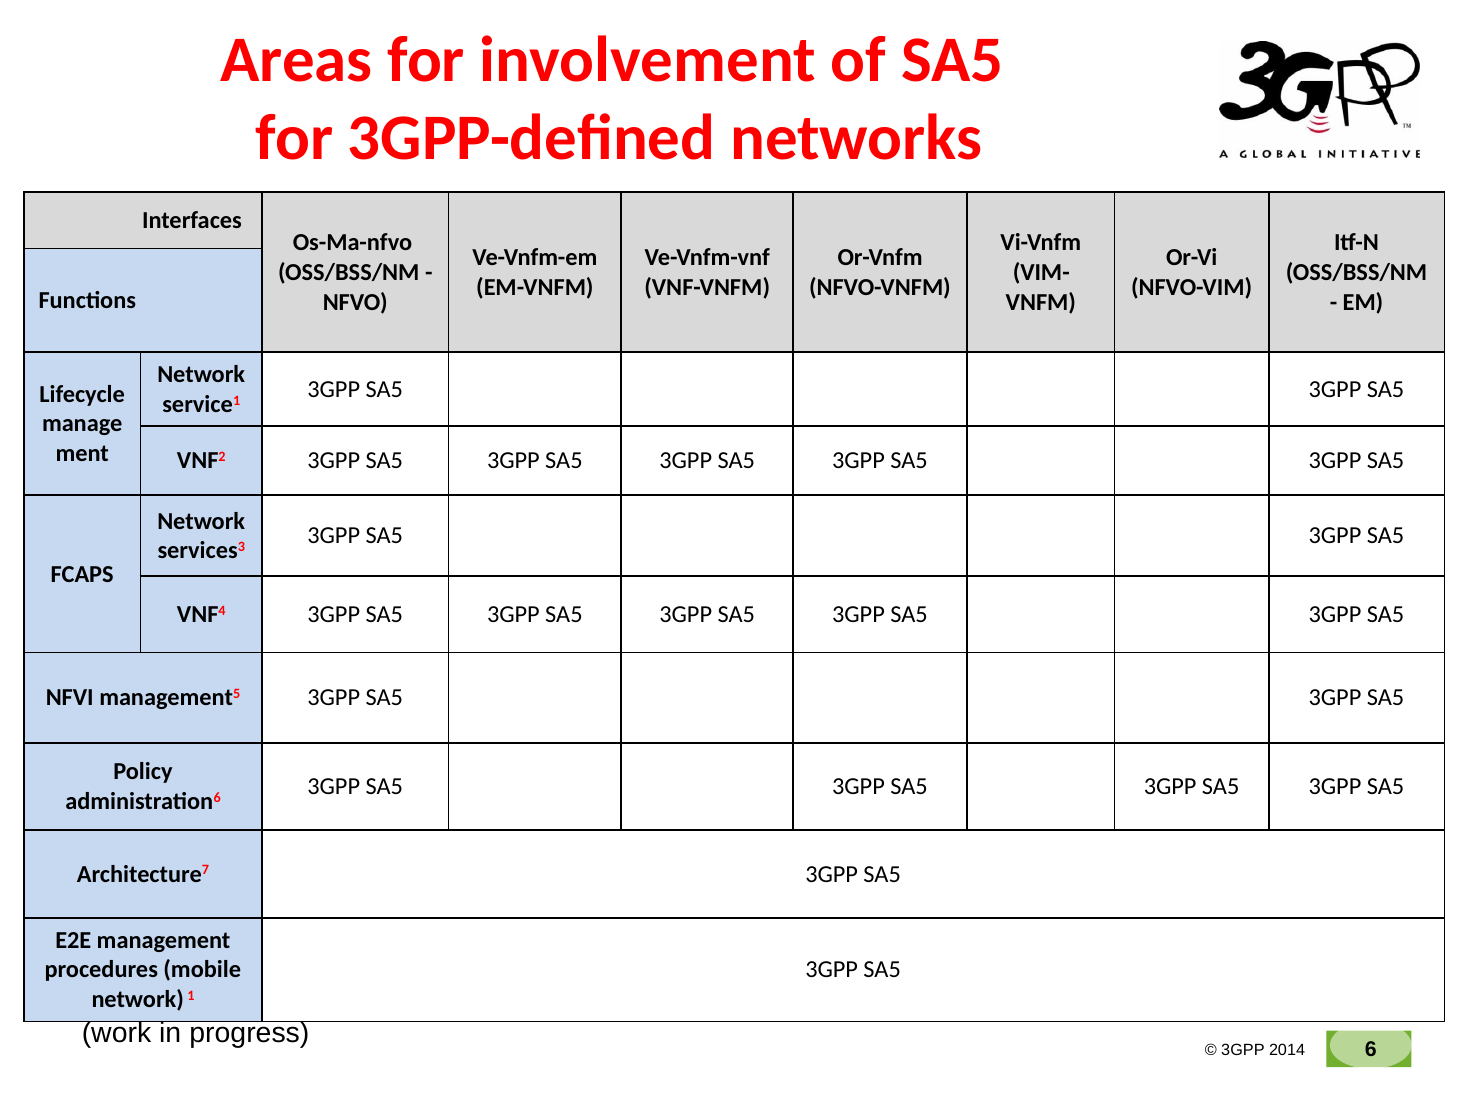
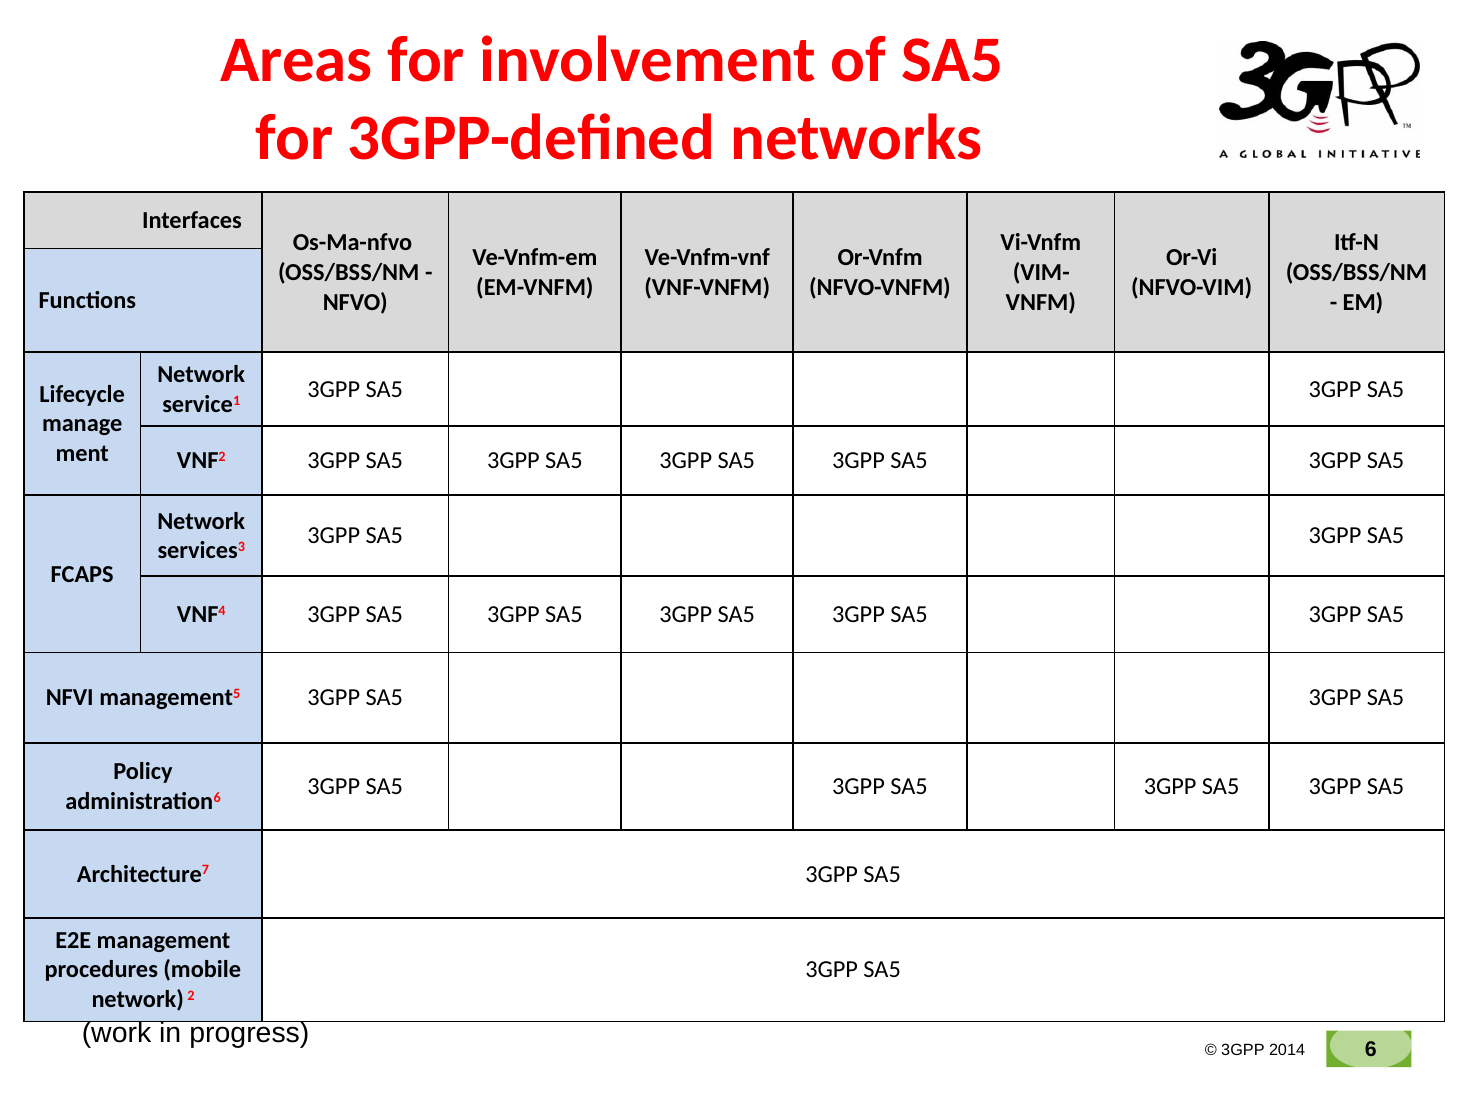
1: 1 -> 2
